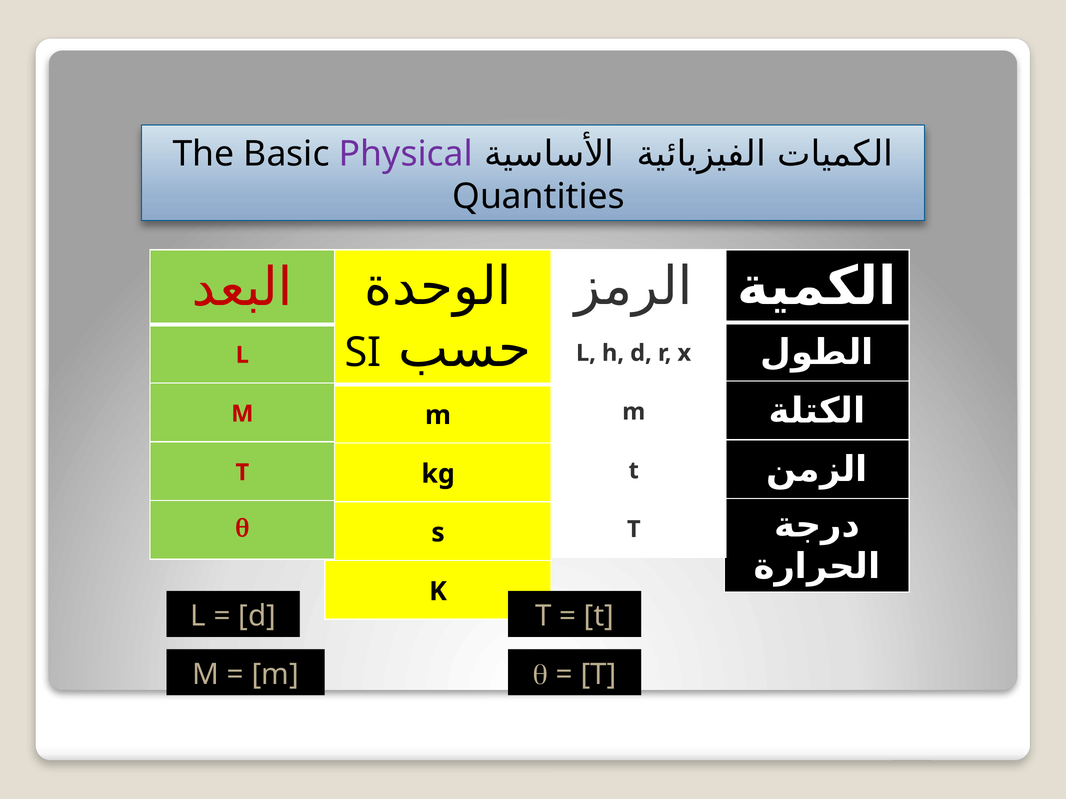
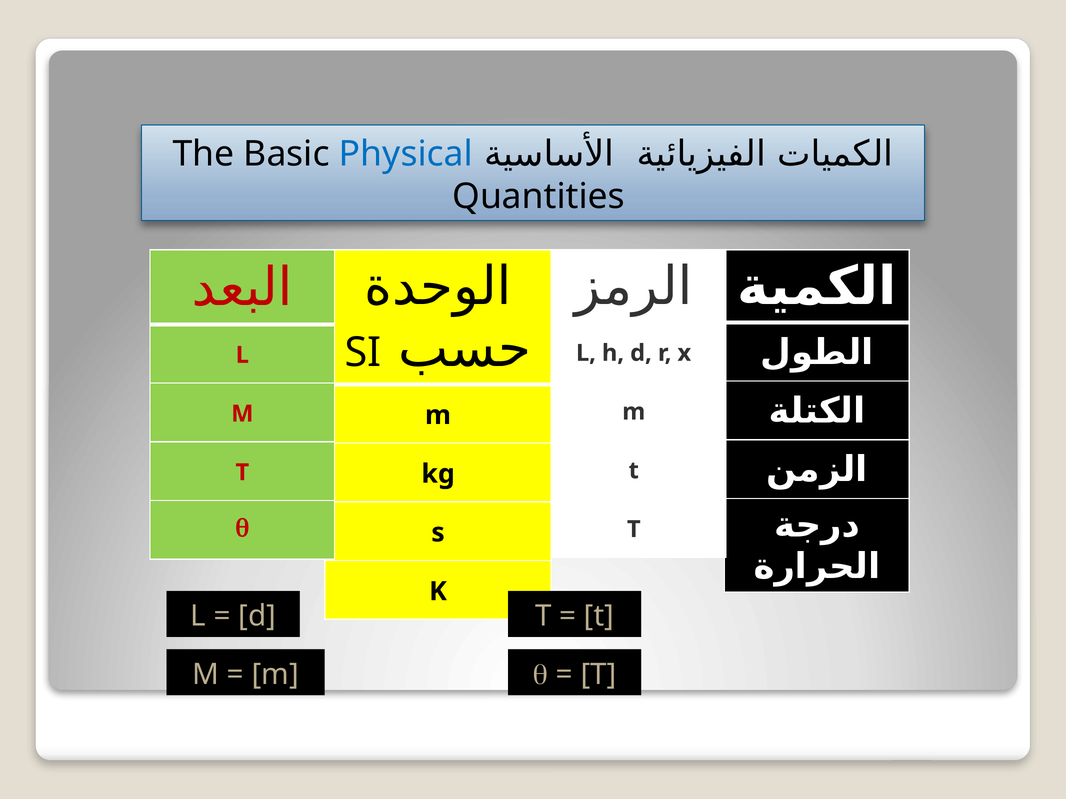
Physical colour: purple -> blue
